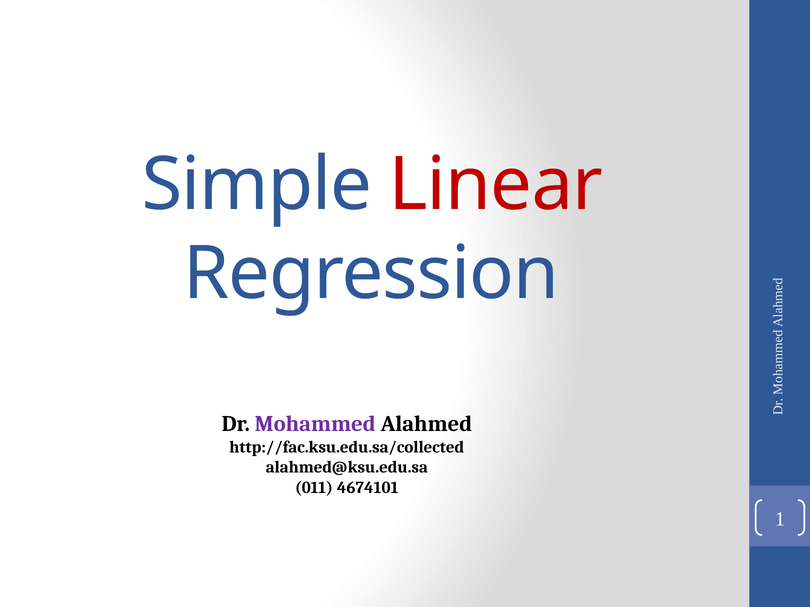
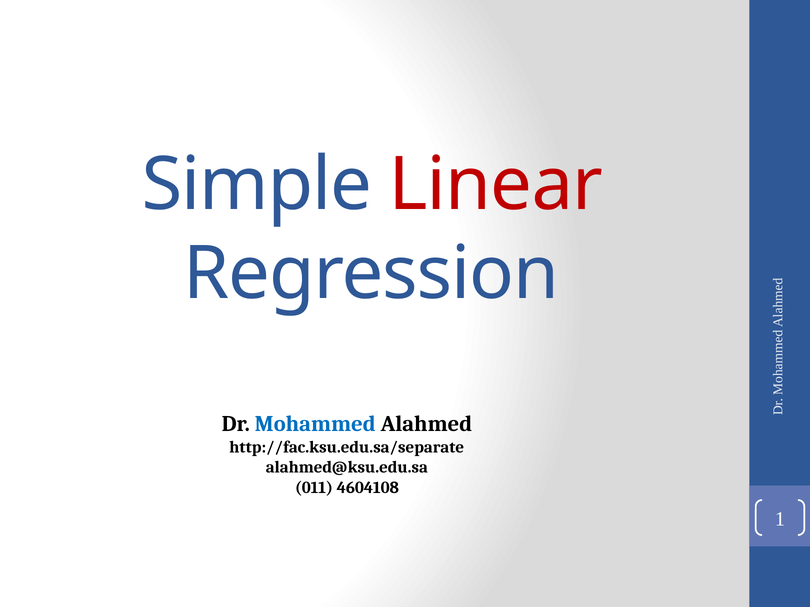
Mohammed colour: purple -> blue
http://fac.ksu.edu.sa/collected: http://fac.ksu.edu.sa/collected -> http://fac.ksu.edu.sa/separate
4674101: 4674101 -> 4604108
